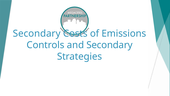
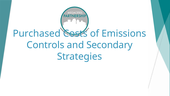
Secondary at (37, 33): Secondary -> Purchased
